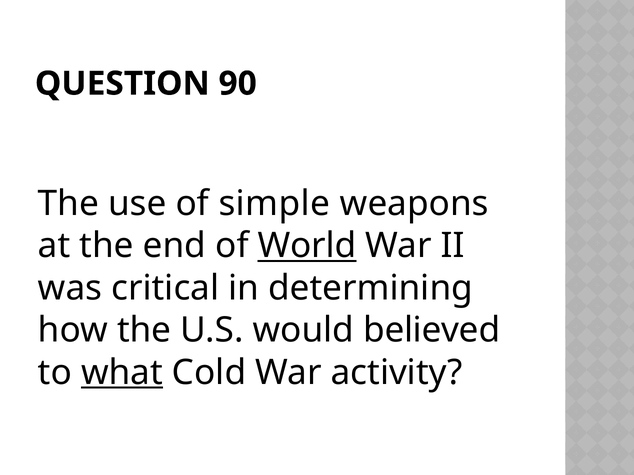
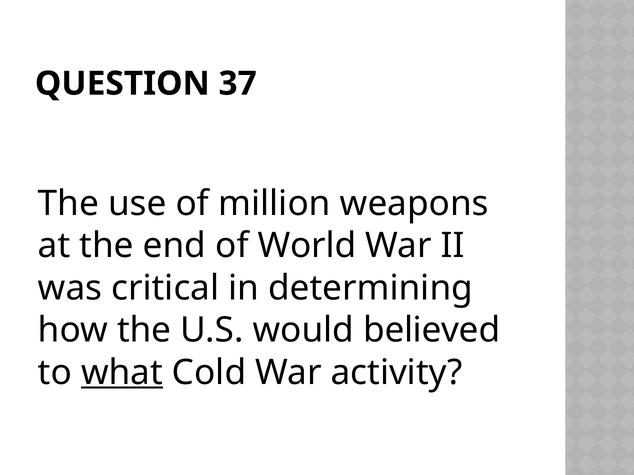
90: 90 -> 37
simple: simple -> million
World underline: present -> none
